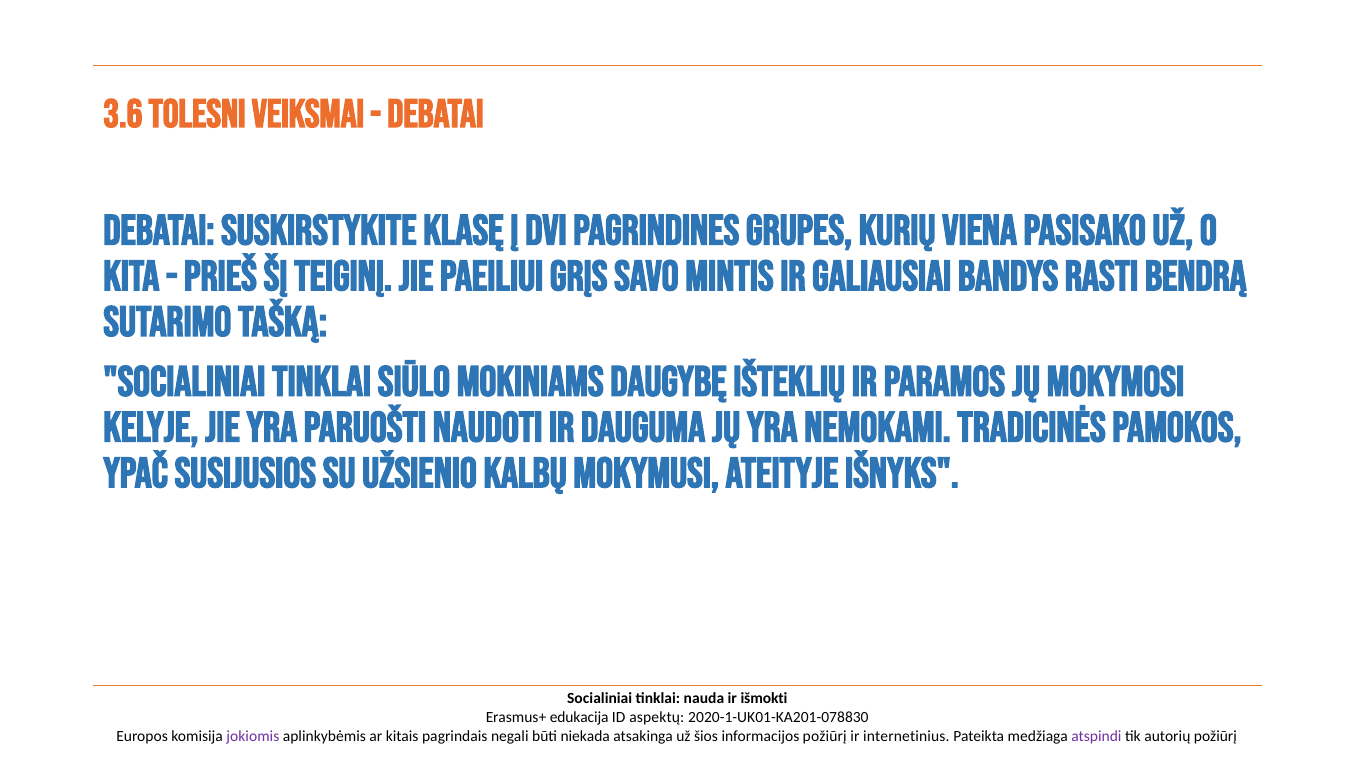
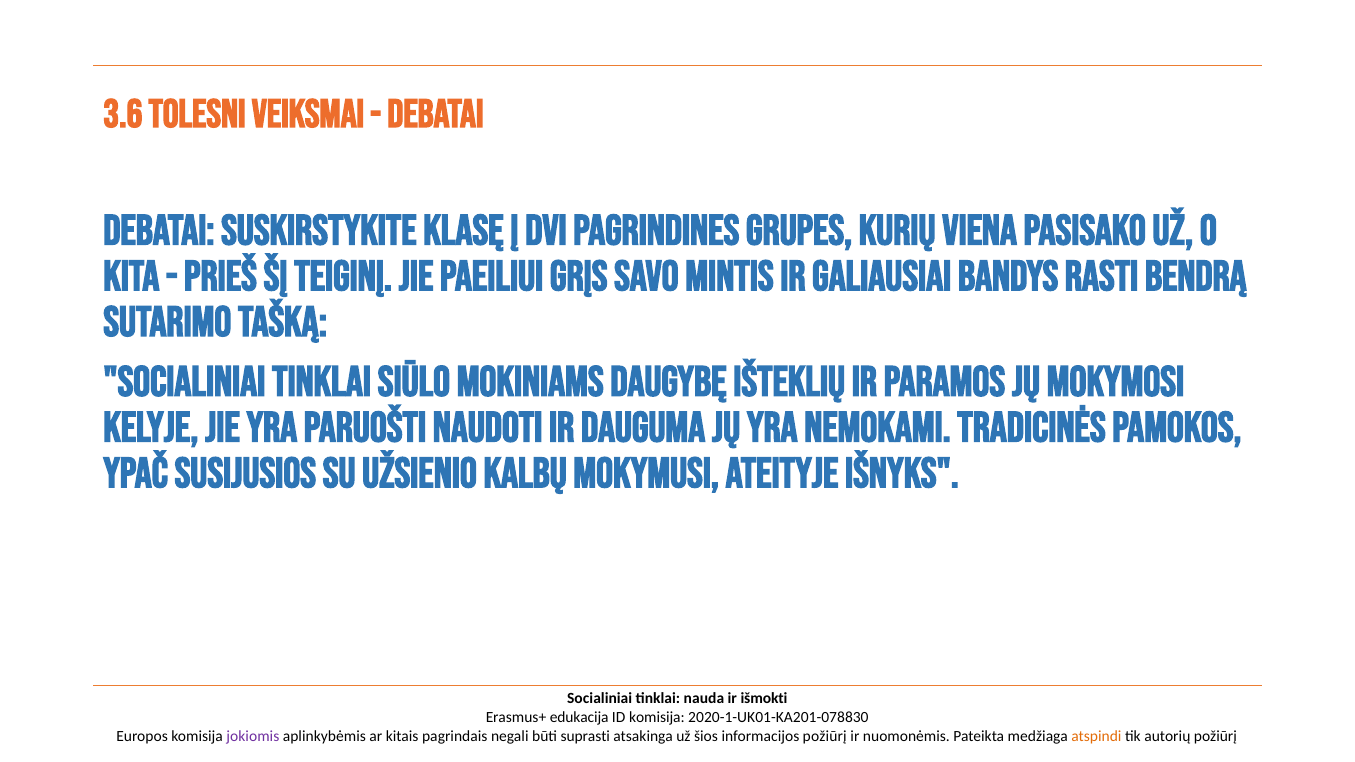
ID aspektų: aspektų -> komisija
niekada: niekada -> suprasti
internetinius: internetinius -> nuomonėmis
atspindi colour: purple -> orange
